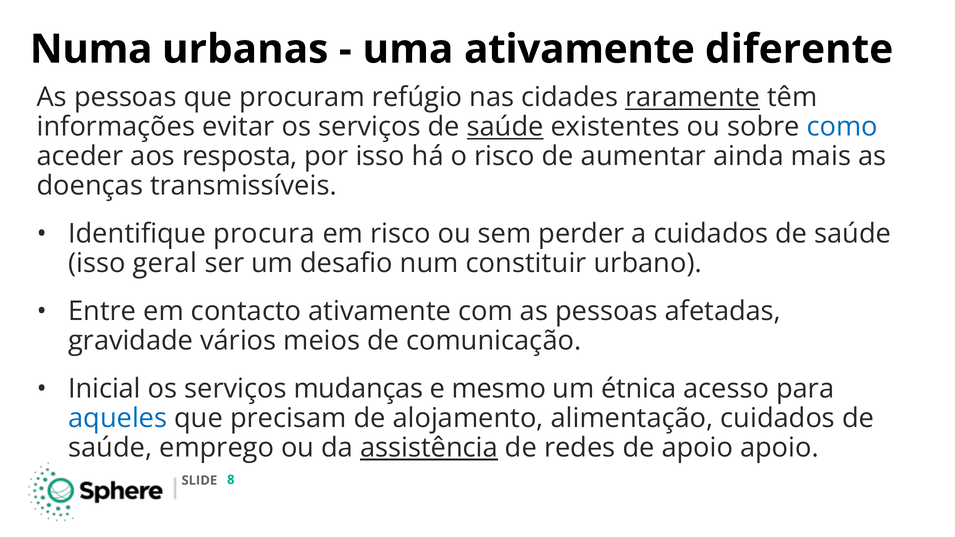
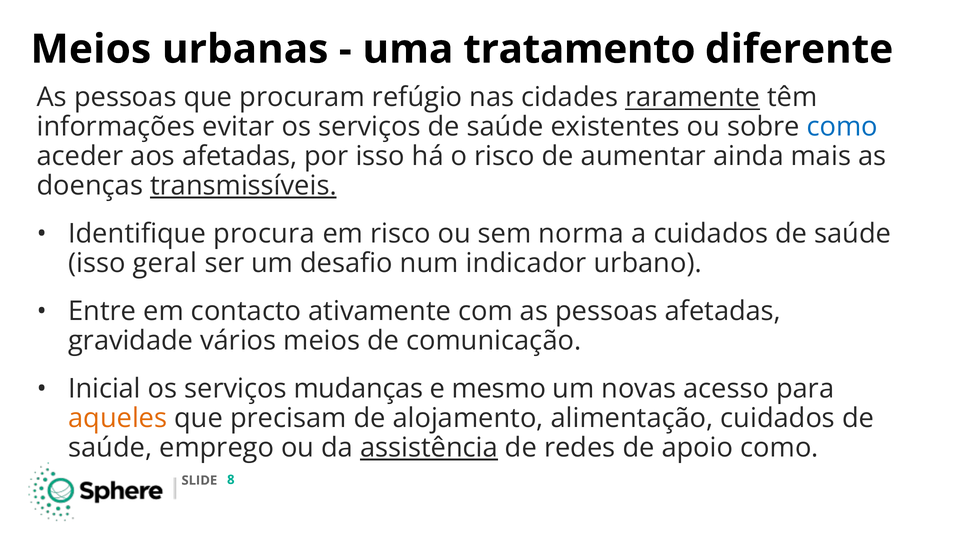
Numa at (91, 49): Numa -> Meios
uma ativamente: ativamente -> tratamento
saúde at (505, 127) underline: present -> none
aos resposta: resposta -> afetadas
transmissíveis underline: none -> present
perder: perder -> norma
constituir: constituir -> indicador
étnica: étnica -> novas
aqueles colour: blue -> orange
apoio apoio: apoio -> como
